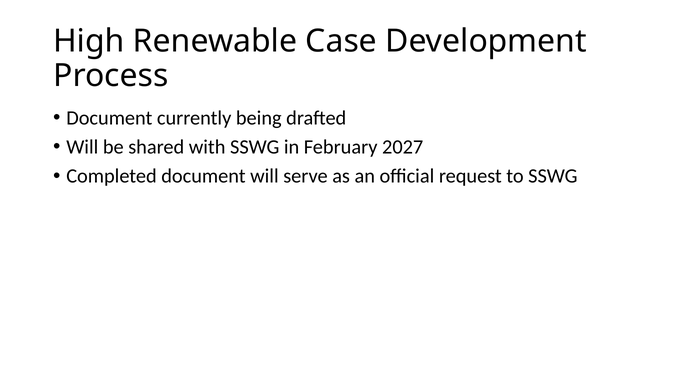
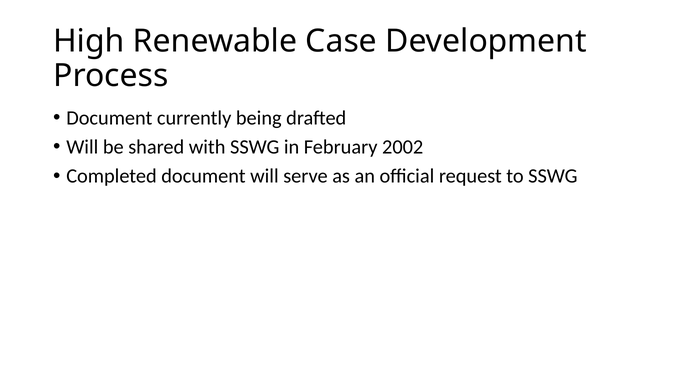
2027: 2027 -> 2002
